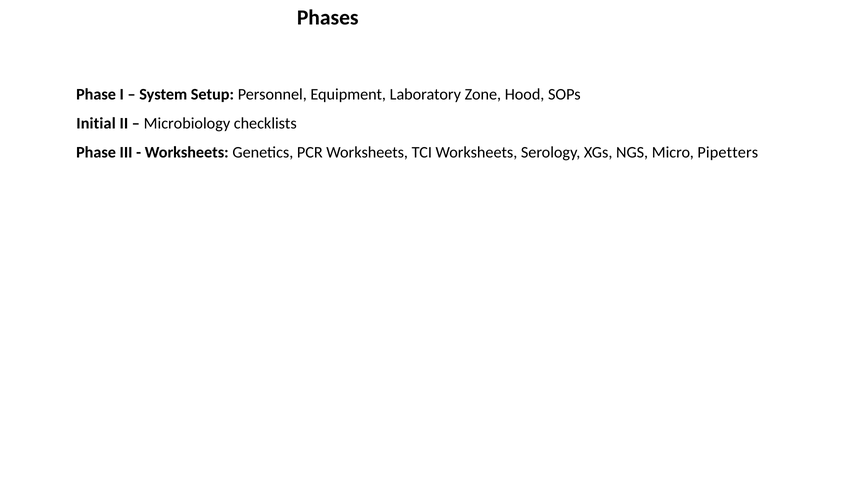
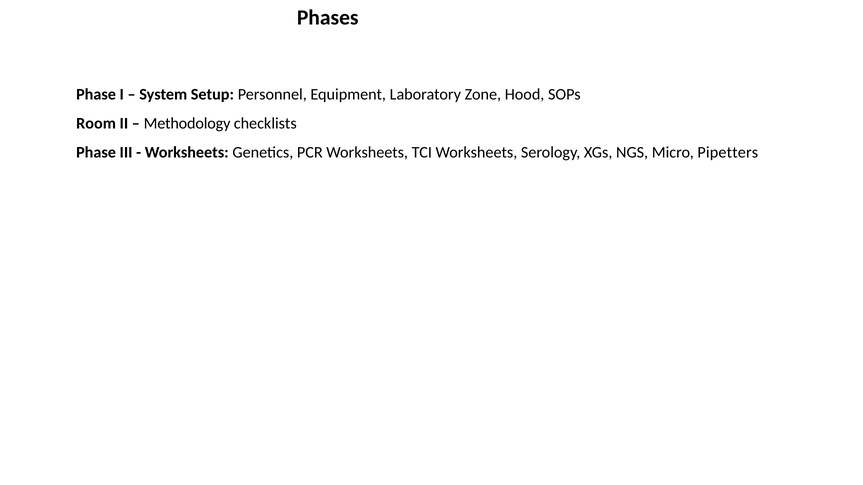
Initial: Initial -> Room
Microbiology: Microbiology -> Methodology
